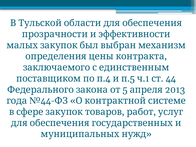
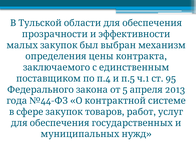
44: 44 -> 95
